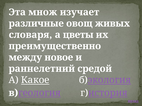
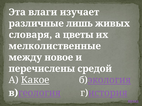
множ: множ -> влаги
овощ: овощ -> лишь
преимущественно: преимущественно -> мелколиственные
раннелетний: раннелетний -> перечислены
